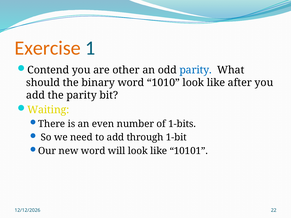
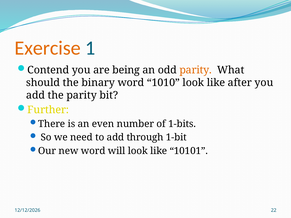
other: other -> being
parity at (196, 70) colour: blue -> orange
Waiting: Waiting -> Further
